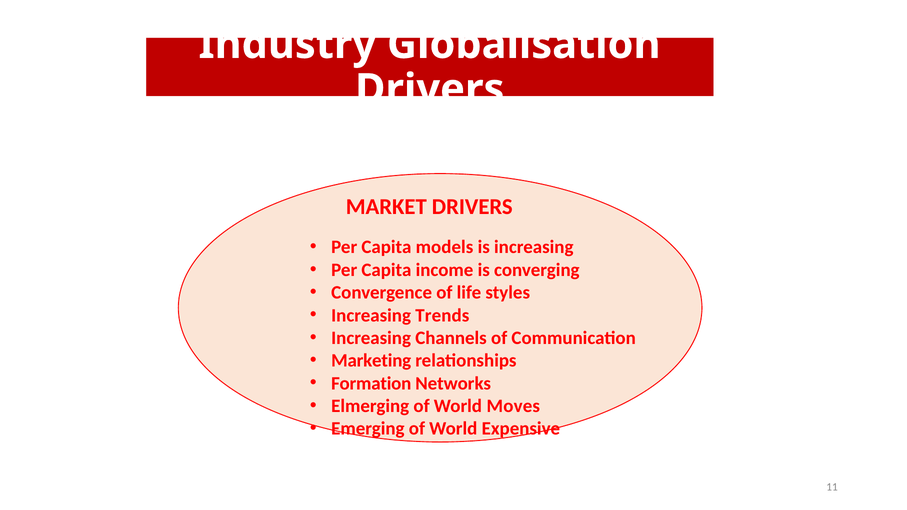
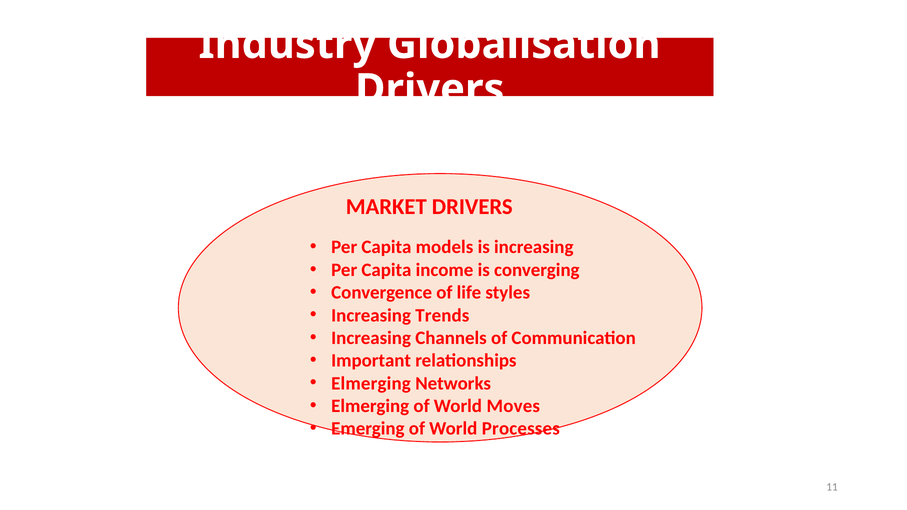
Marketing: Marketing -> Important
Formation at (371, 383): Formation -> Elmerging
Expensive: Expensive -> Processes
